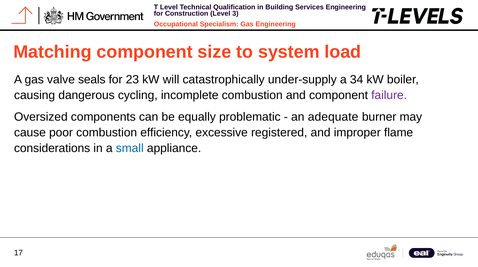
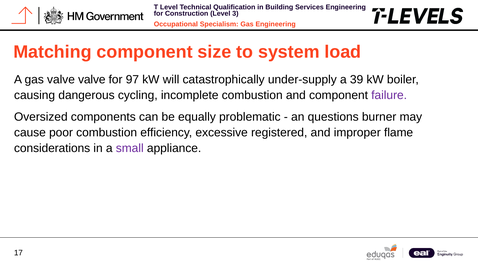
valve seals: seals -> valve
23: 23 -> 97
34: 34 -> 39
adequate: adequate -> questions
small colour: blue -> purple
